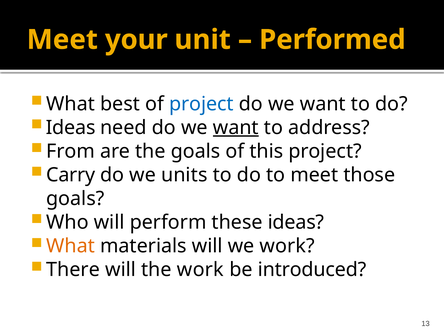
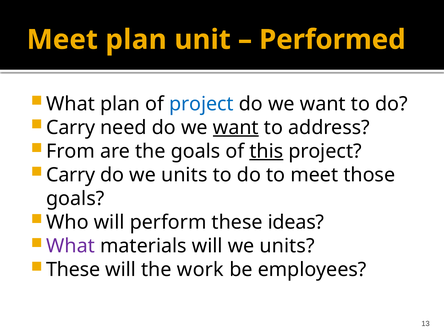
Meet your: your -> plan
What best: best -> plan
Ideas at (71, 128): Ideas -> Carry
this underline: none -> present
What at (71, 246) colour: orange -> purple
will we work: work -> units
There at (73, 270): There -> These
introduced: introduced -> employees
